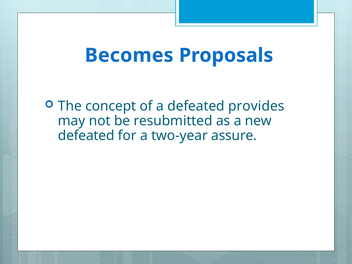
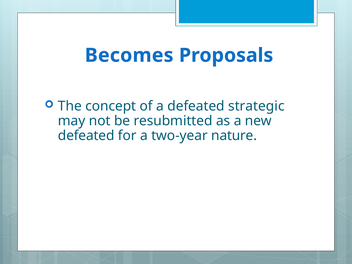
provides: provides -> strategic
assure: assure -> nature
